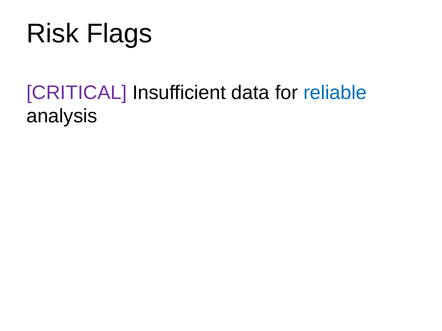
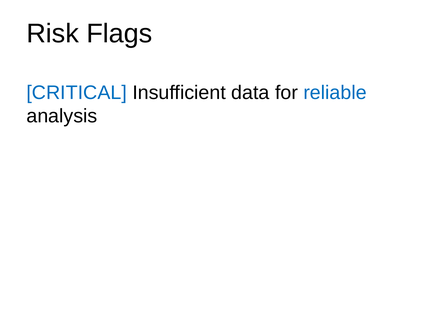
CRITICAL colour: purple -> blue
